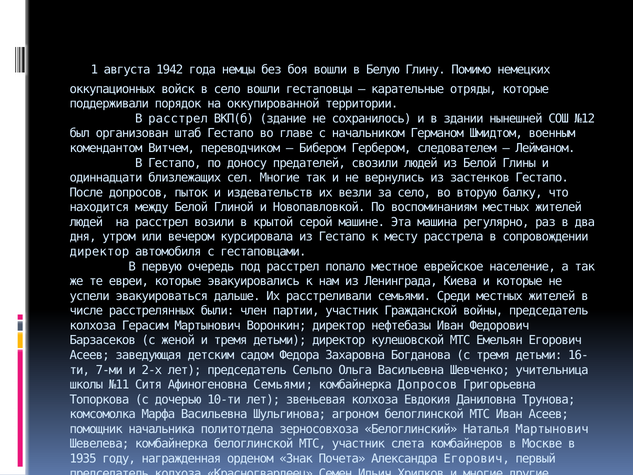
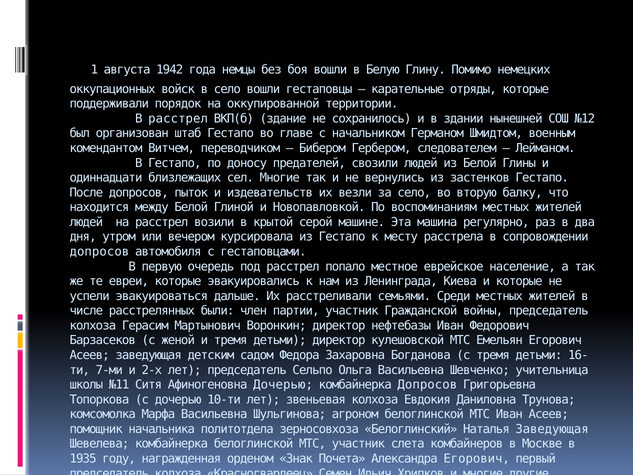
директор at (99, 252): директор -> допросов
Афиногеновна Семьями: Семьями -> Дочерью
Наталья Мартынович: Мартынович -> Заведующая
